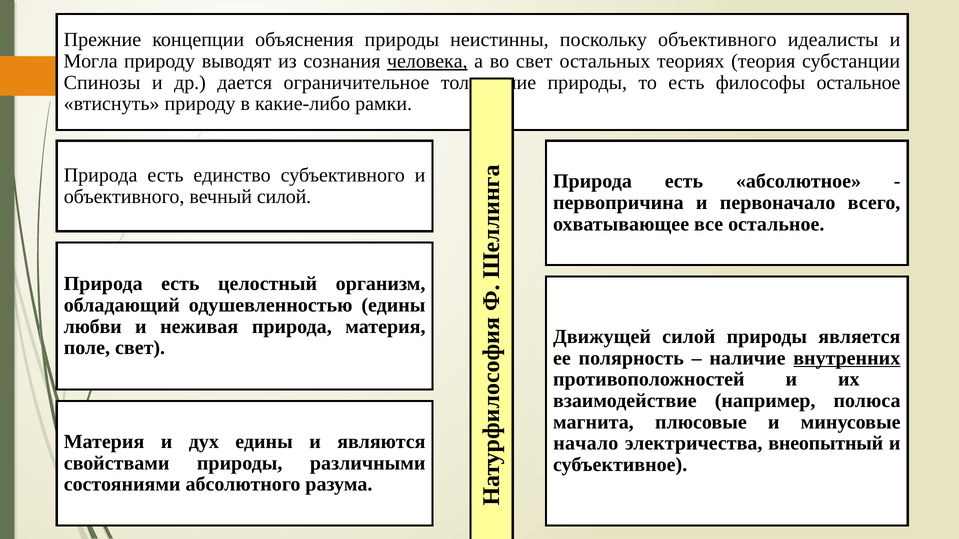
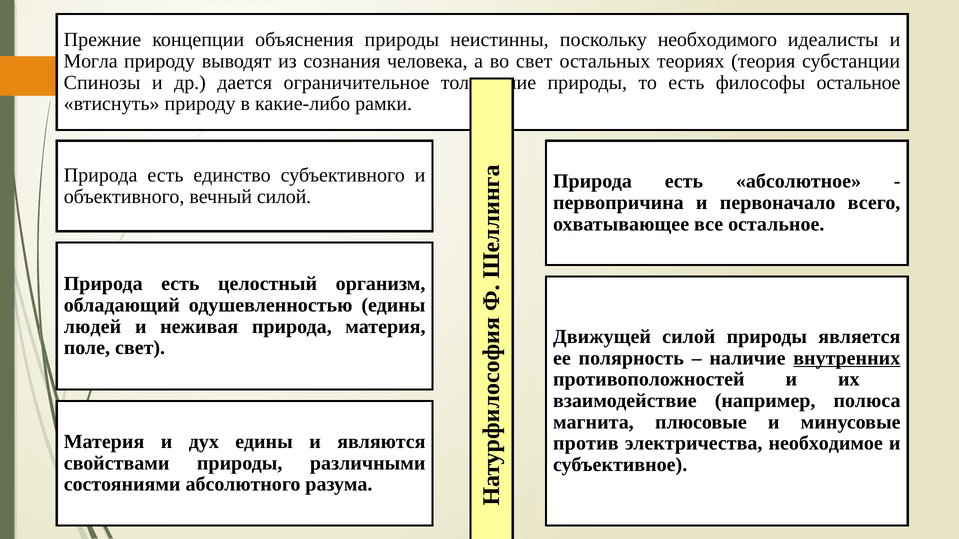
поскольку объективного: объективного -> необходимого
человека underline: present -> none
любви: любви -> людей
начало: начало -> против
внеопытный: внеопытный -> необходимое
